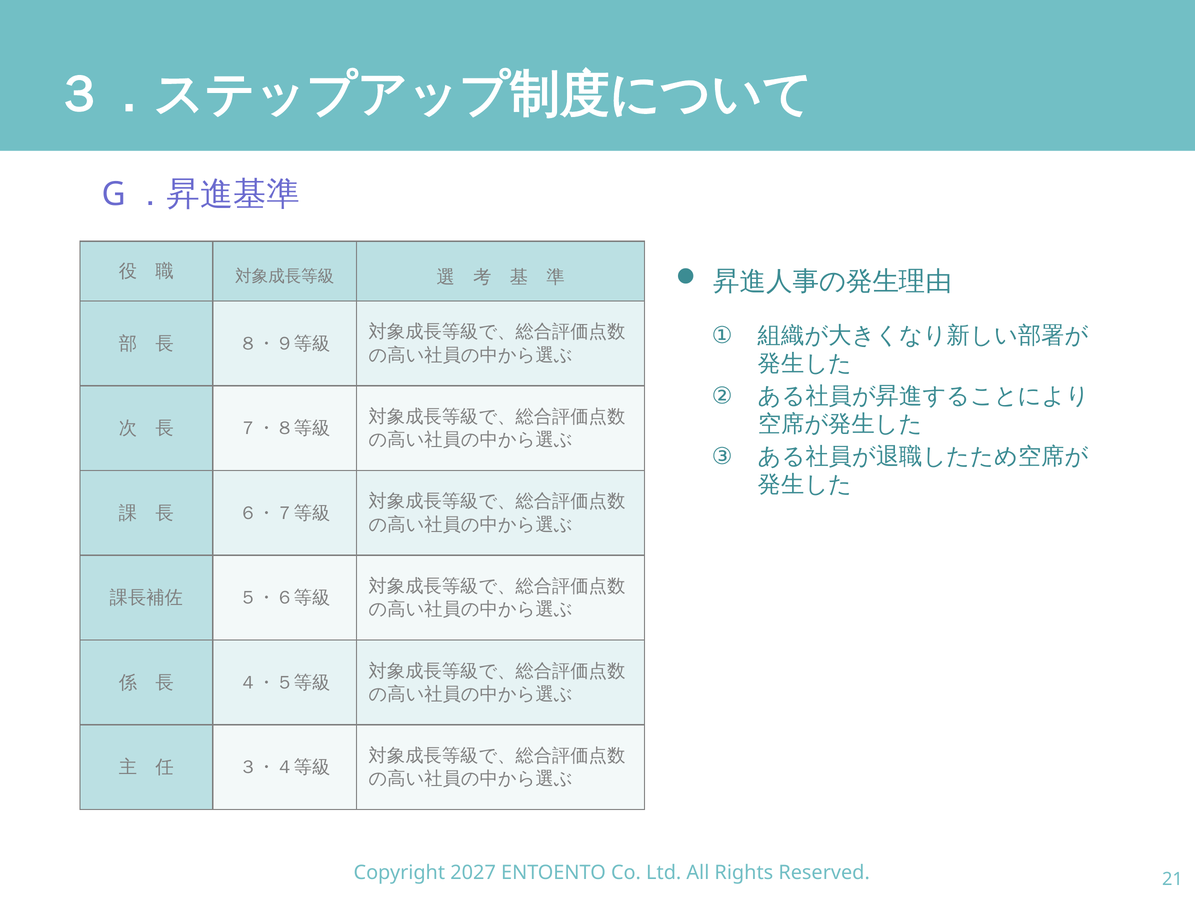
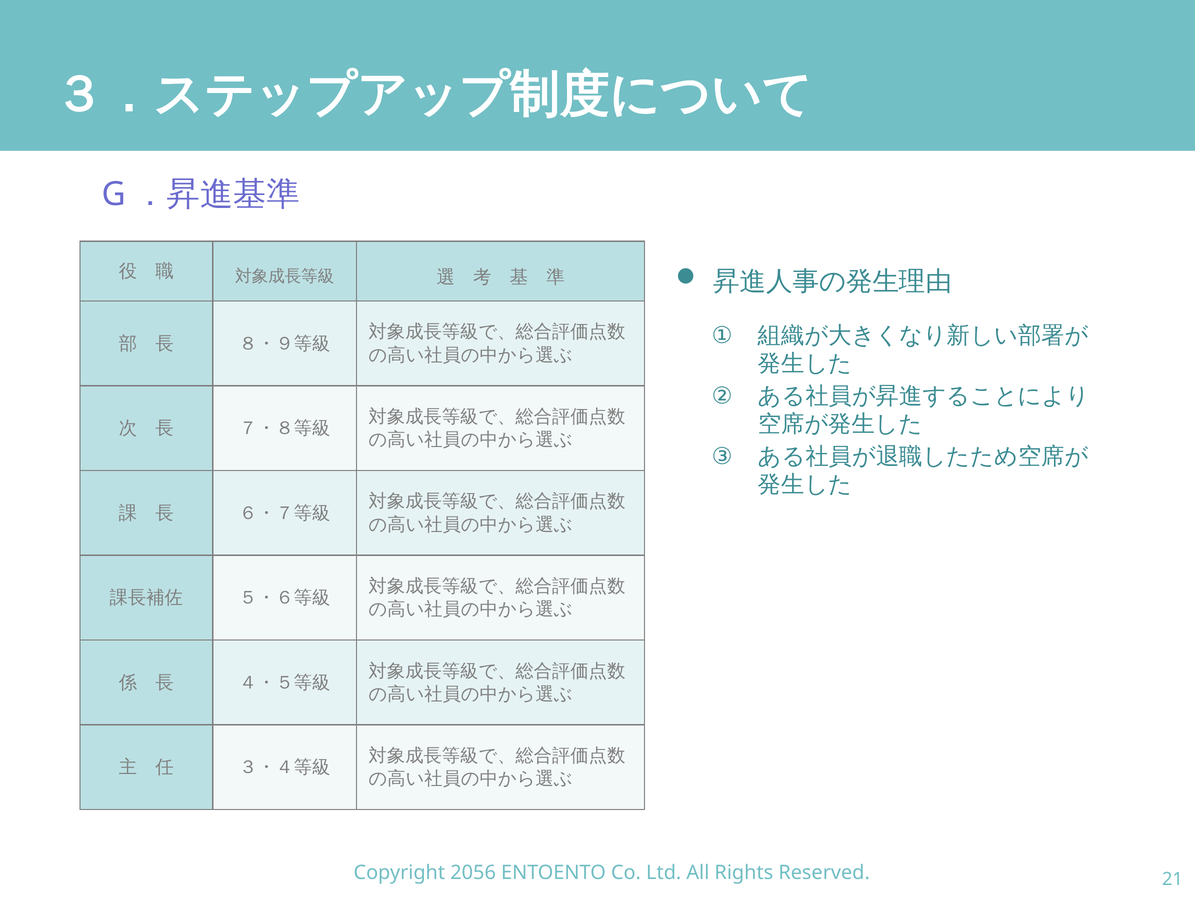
2027: 2027 -> 2056
